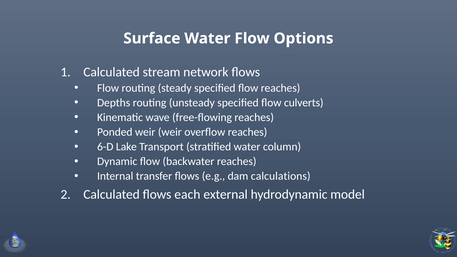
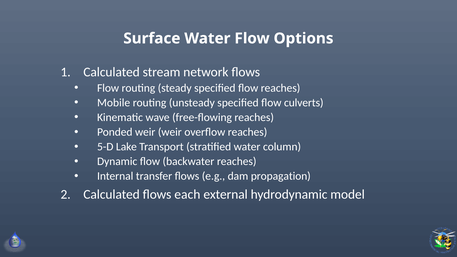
Depths: Depths -> Mobile
6-D: 6-D -> 5-D
calculations: calculations -> propagation
